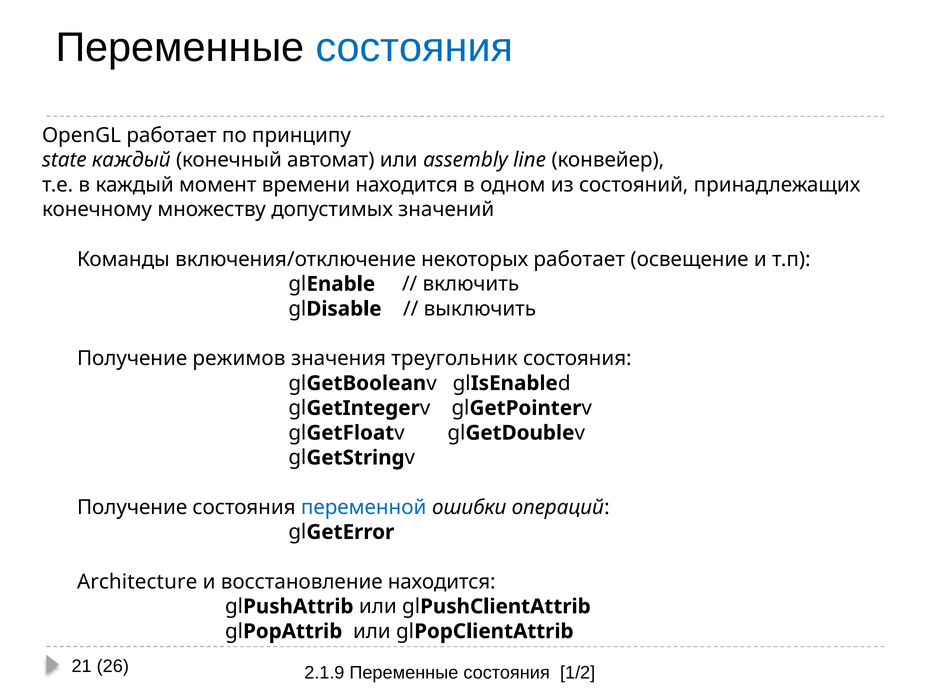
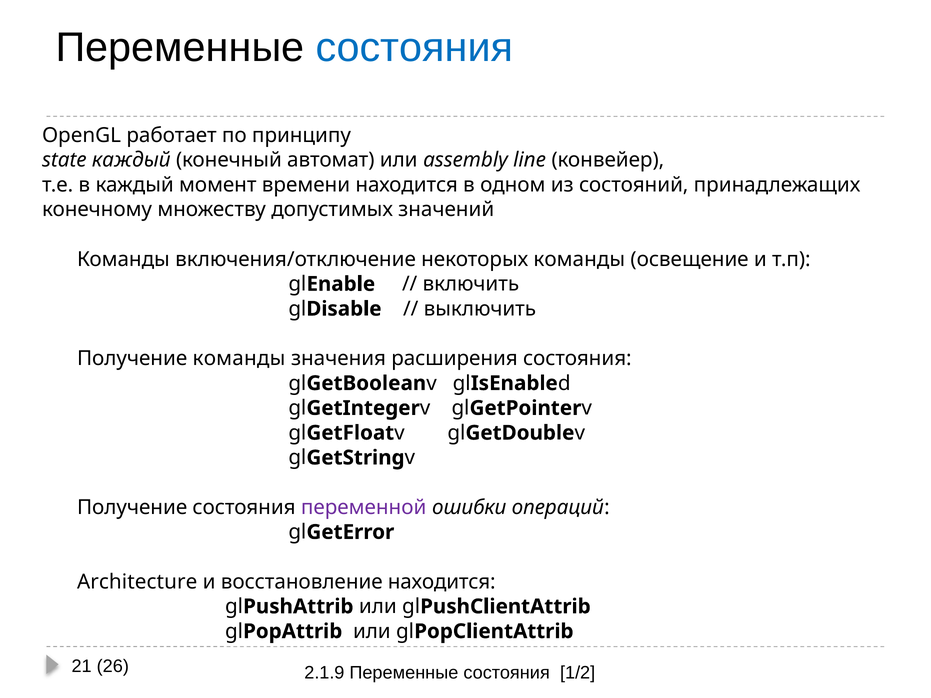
некоторых работает: работает -> команды
Получение режимов: режимов -> команды
треугольник: треугольник -> расширения
переменной colour: blue -> purple
